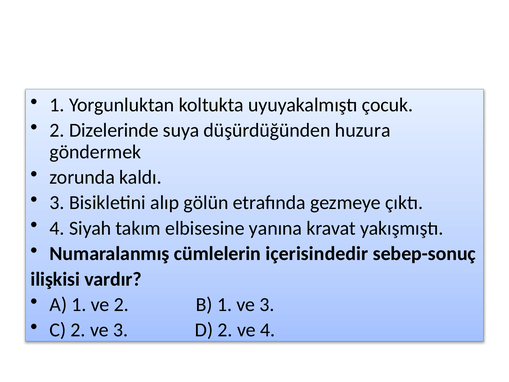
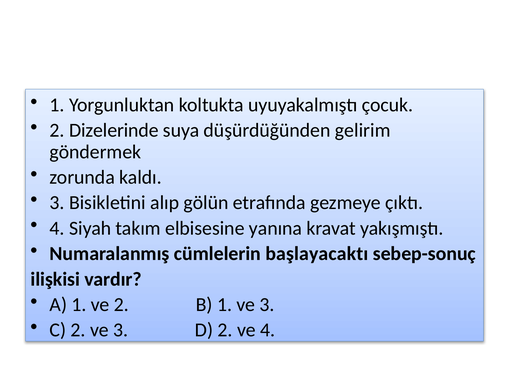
huzura: huzura -> gelirim
içerisindedir: içerisindedir -> başlayacaktı
